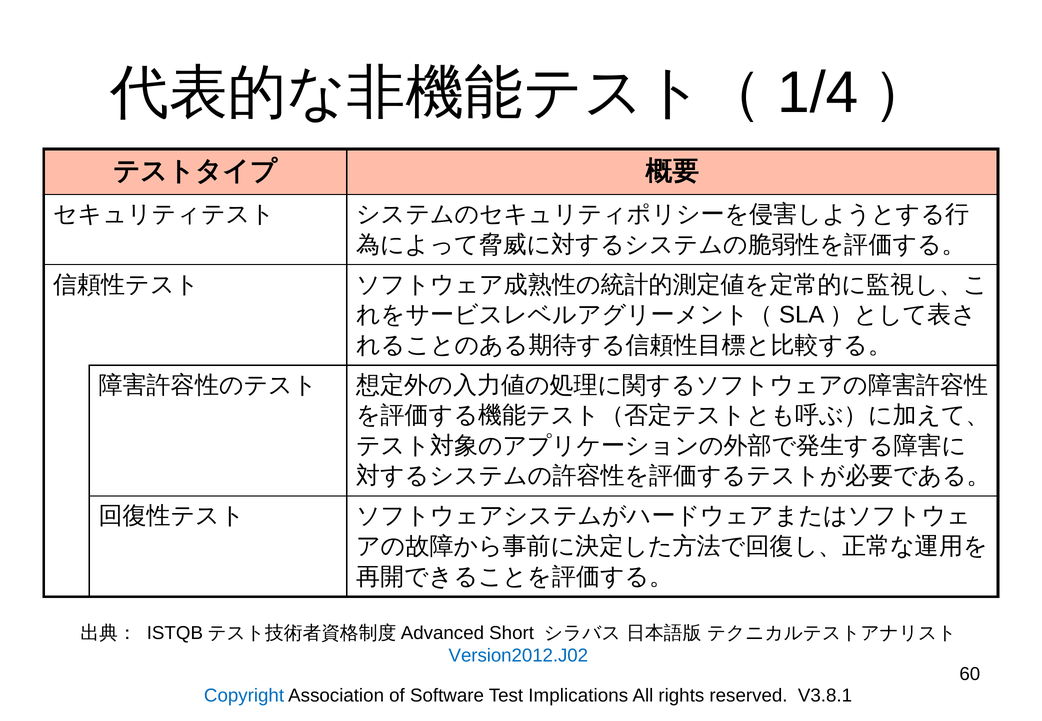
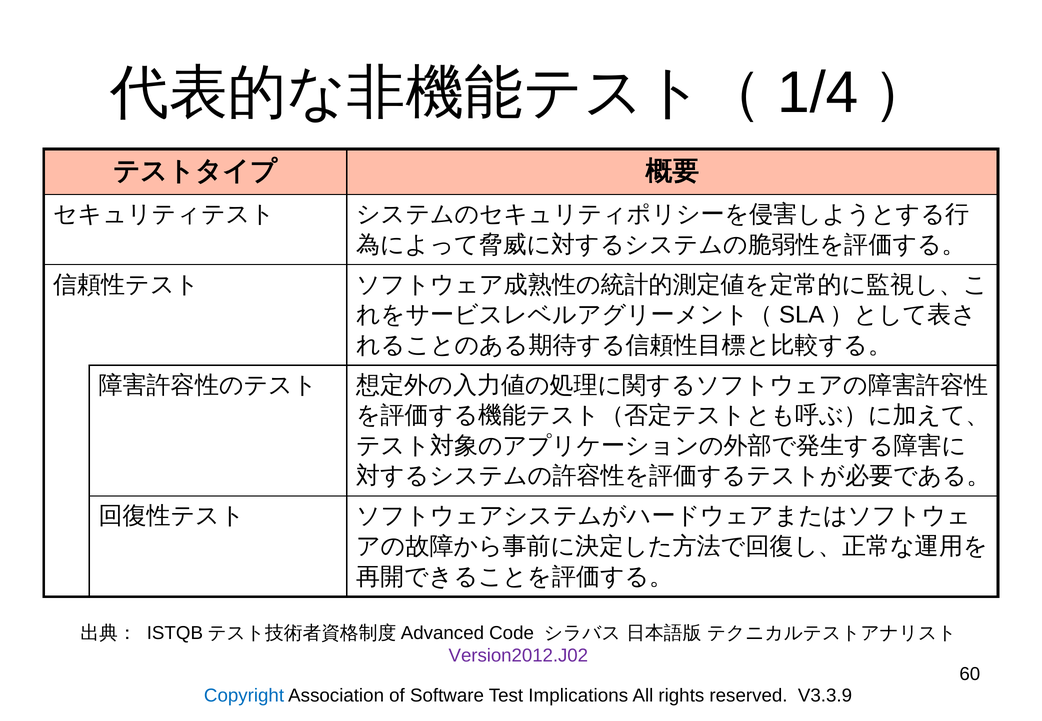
Short: Short -> Code
Version2012.J02 colour: blue -> purple
V3.8.1: V3.8.1 -> V3.3.9
